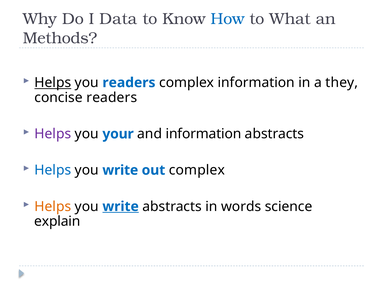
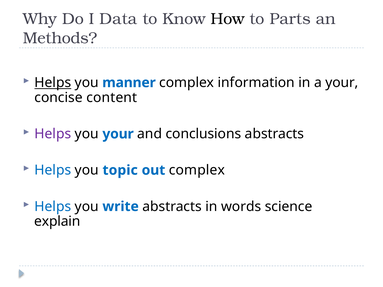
How colour: blue -> black
What: What -> Parts
you readers: readers -> manner
a they: they -> your
concise readers: readers -> content
and information: information -> conclusions
write at (120, 170): write -> topic
Helps at (53, 207) colour: orange -> blue
write at (121, 207) underline: present -> none
